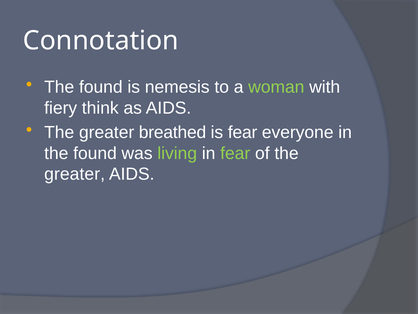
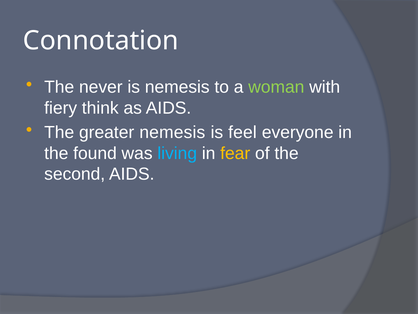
found at (101, 87): found -> never
greater breathed: breathed -> nemesis
is fear: fear -> feel
living colour: light green -> light blue
fear at (235, 153) colour: light green -> yellow
greater at (75, 174): greater -> second
